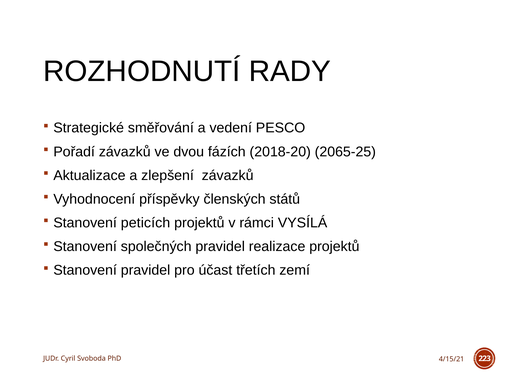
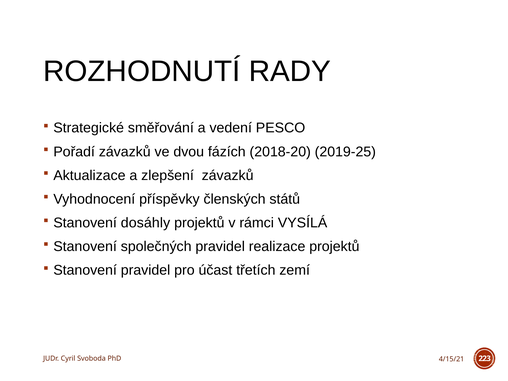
2065-25: 2065-25 -> 2019-25
peticích: peticích -> dosáhly
